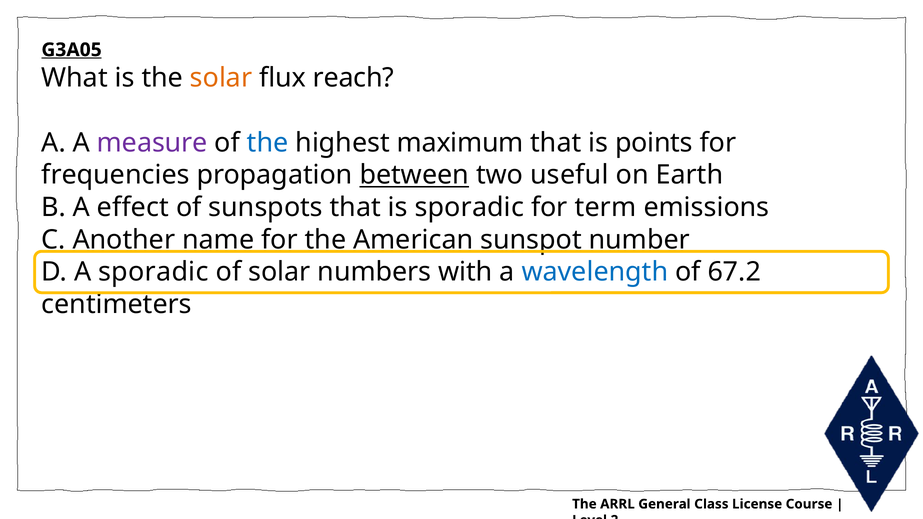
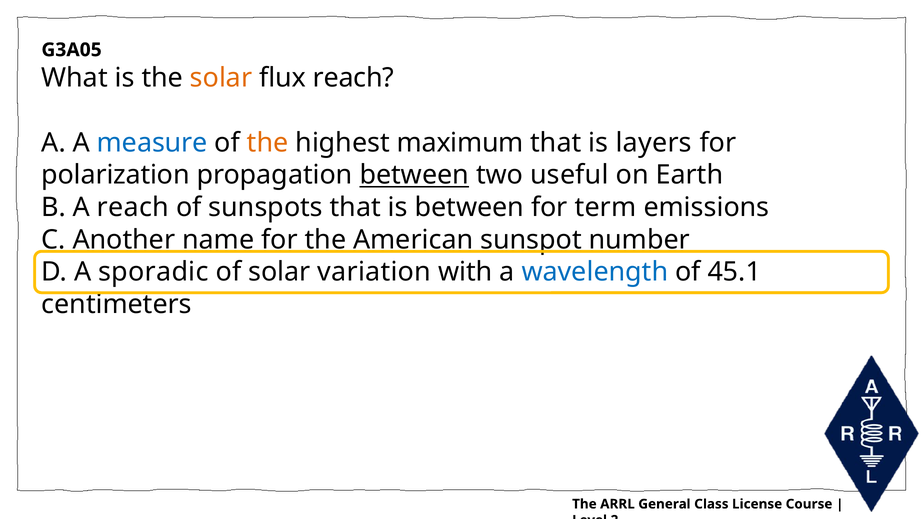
G3A05 underline: present -> none
measure colour: purple -> blue
the at (268, 143) colour: blue -> orange
points: points -> layers
frequencies: frequencies -> polarization
A effect: effect -> reach
is sporadic: sporadic -> between
numbers: numbers -> variation
67.2: 67.2 -> 45.1
